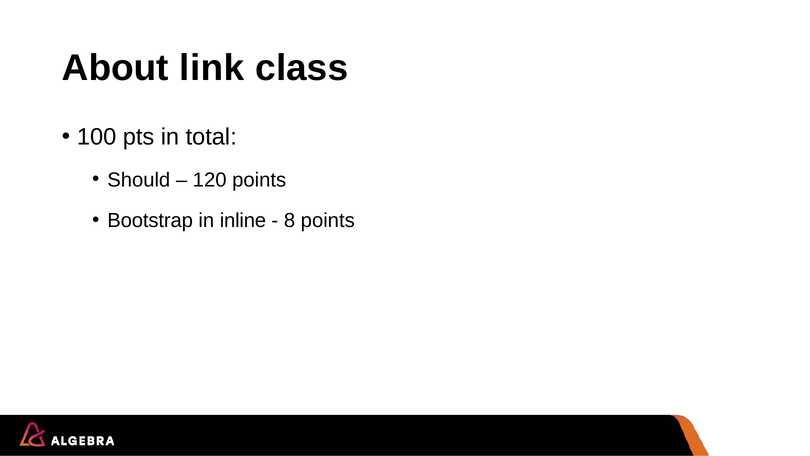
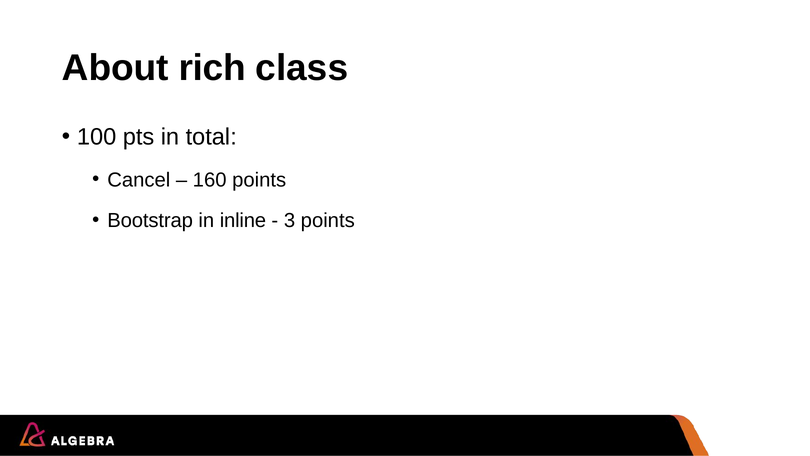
link: link -> rich
Should: Should -> Cancel
120: 120 -> 160
8: 8 -> 3
